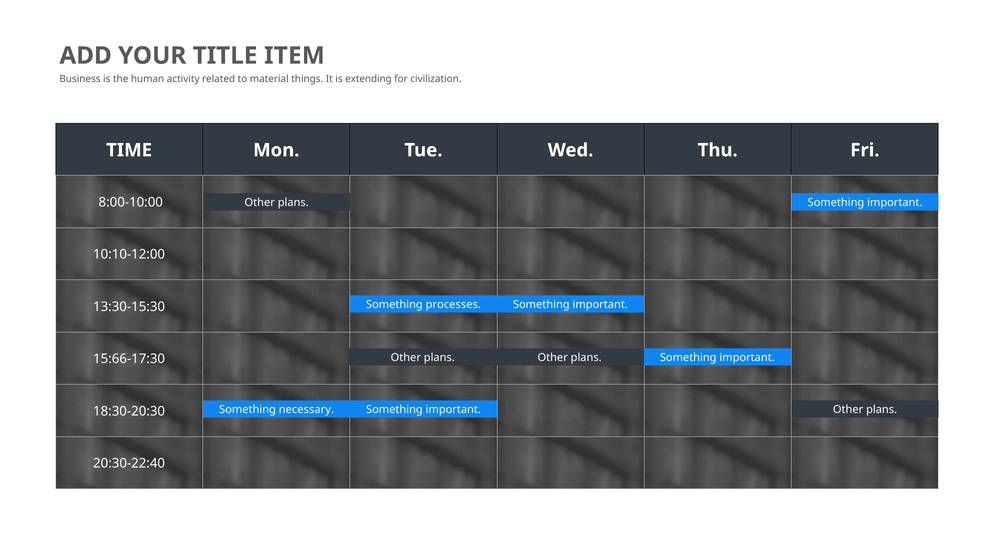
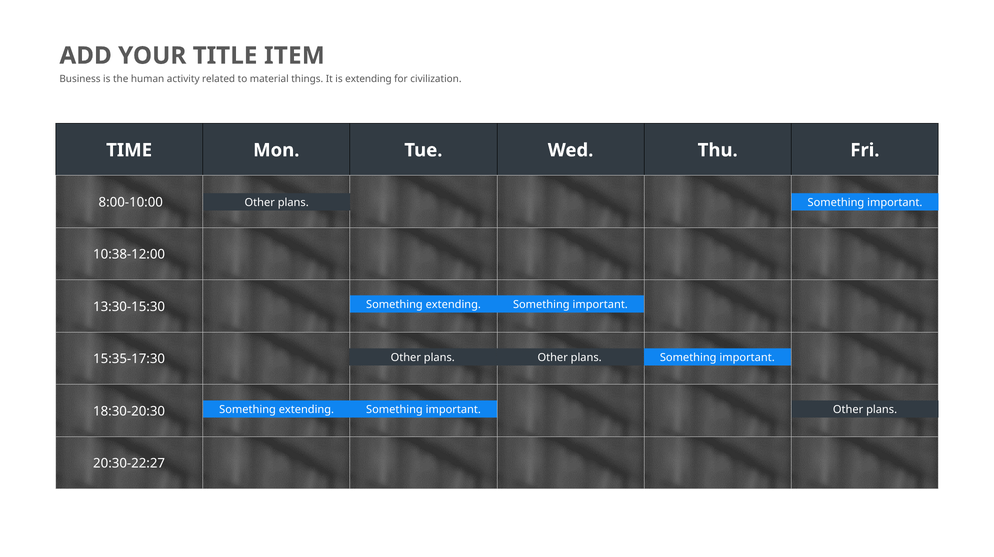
10:10-12:00: 10:10-12:00 -> 10:38-12:00
processes at (453, 305): processes -> extending
15:66-17:30: 15:66-17:30 -> 15:35-17:30
necessary at (306, 410): necessary -> extending
20:30-22:40: 20:30-22:40 -> 20:30-22:27
